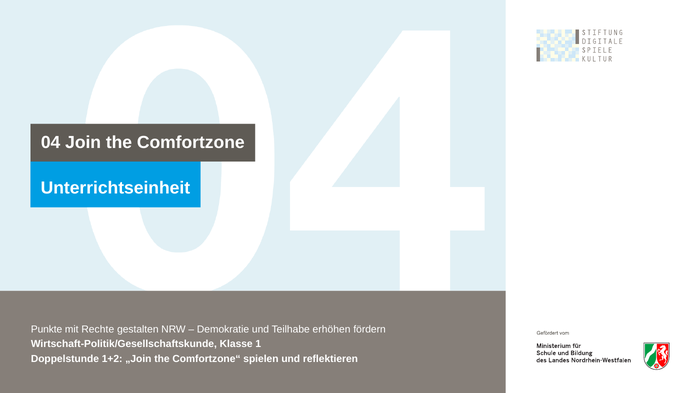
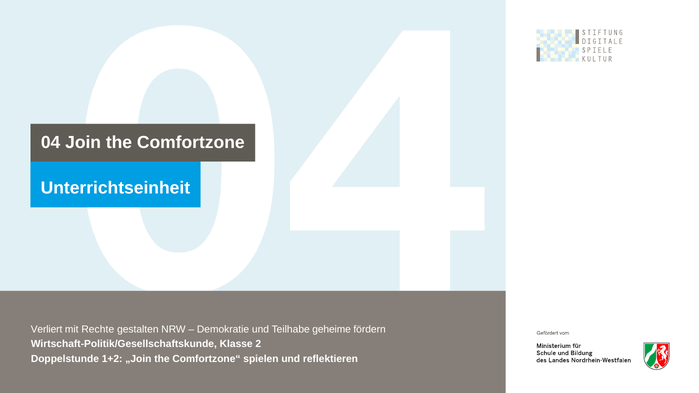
Punkte: Punkte -> Verliert
erhöhen: erhöhen -> geheime
1: 1 -> 2
